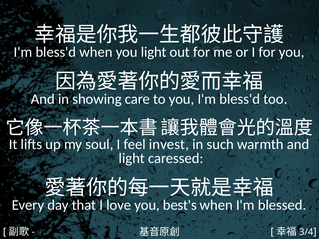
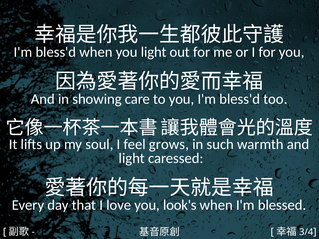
invest: invest -> grows
best's: best's -> look's
